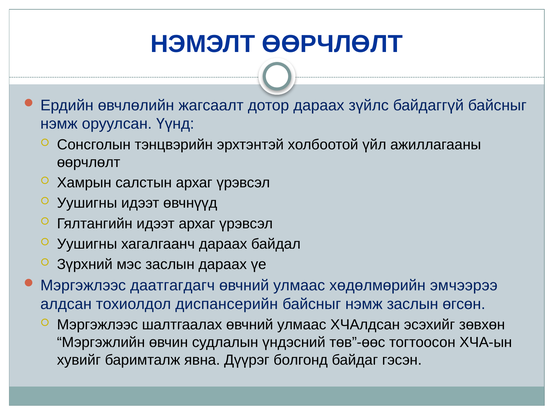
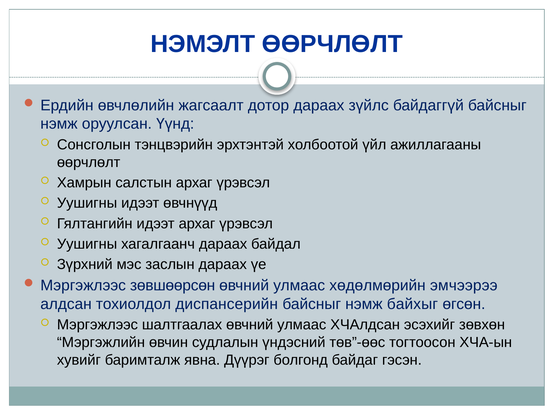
даатгагдагч: даатгагдагч -> зөвшөөрсөн
нэмж заслын: заслын -> байхыг
